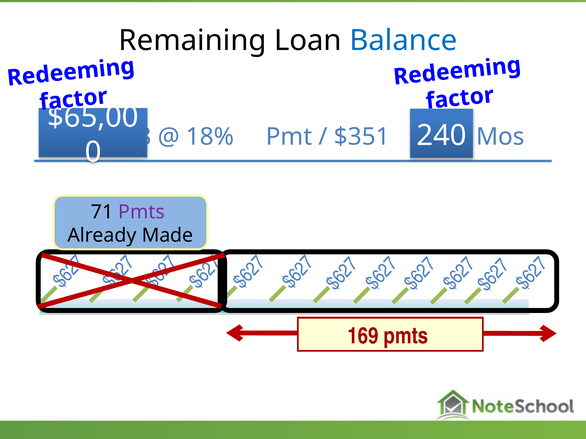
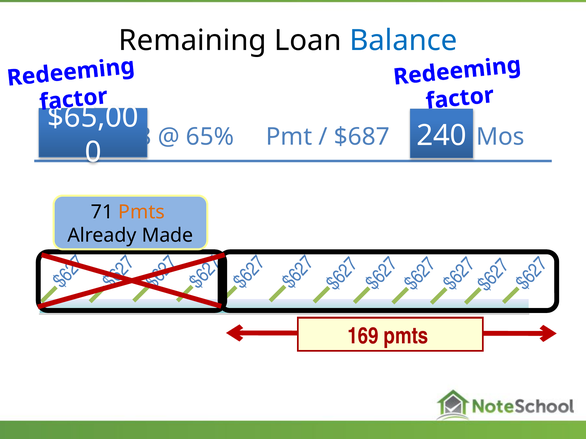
18%: 18% -> 65%
$351: $351 -> $687
Pmts at (142, 212) colour: purple -> orange
